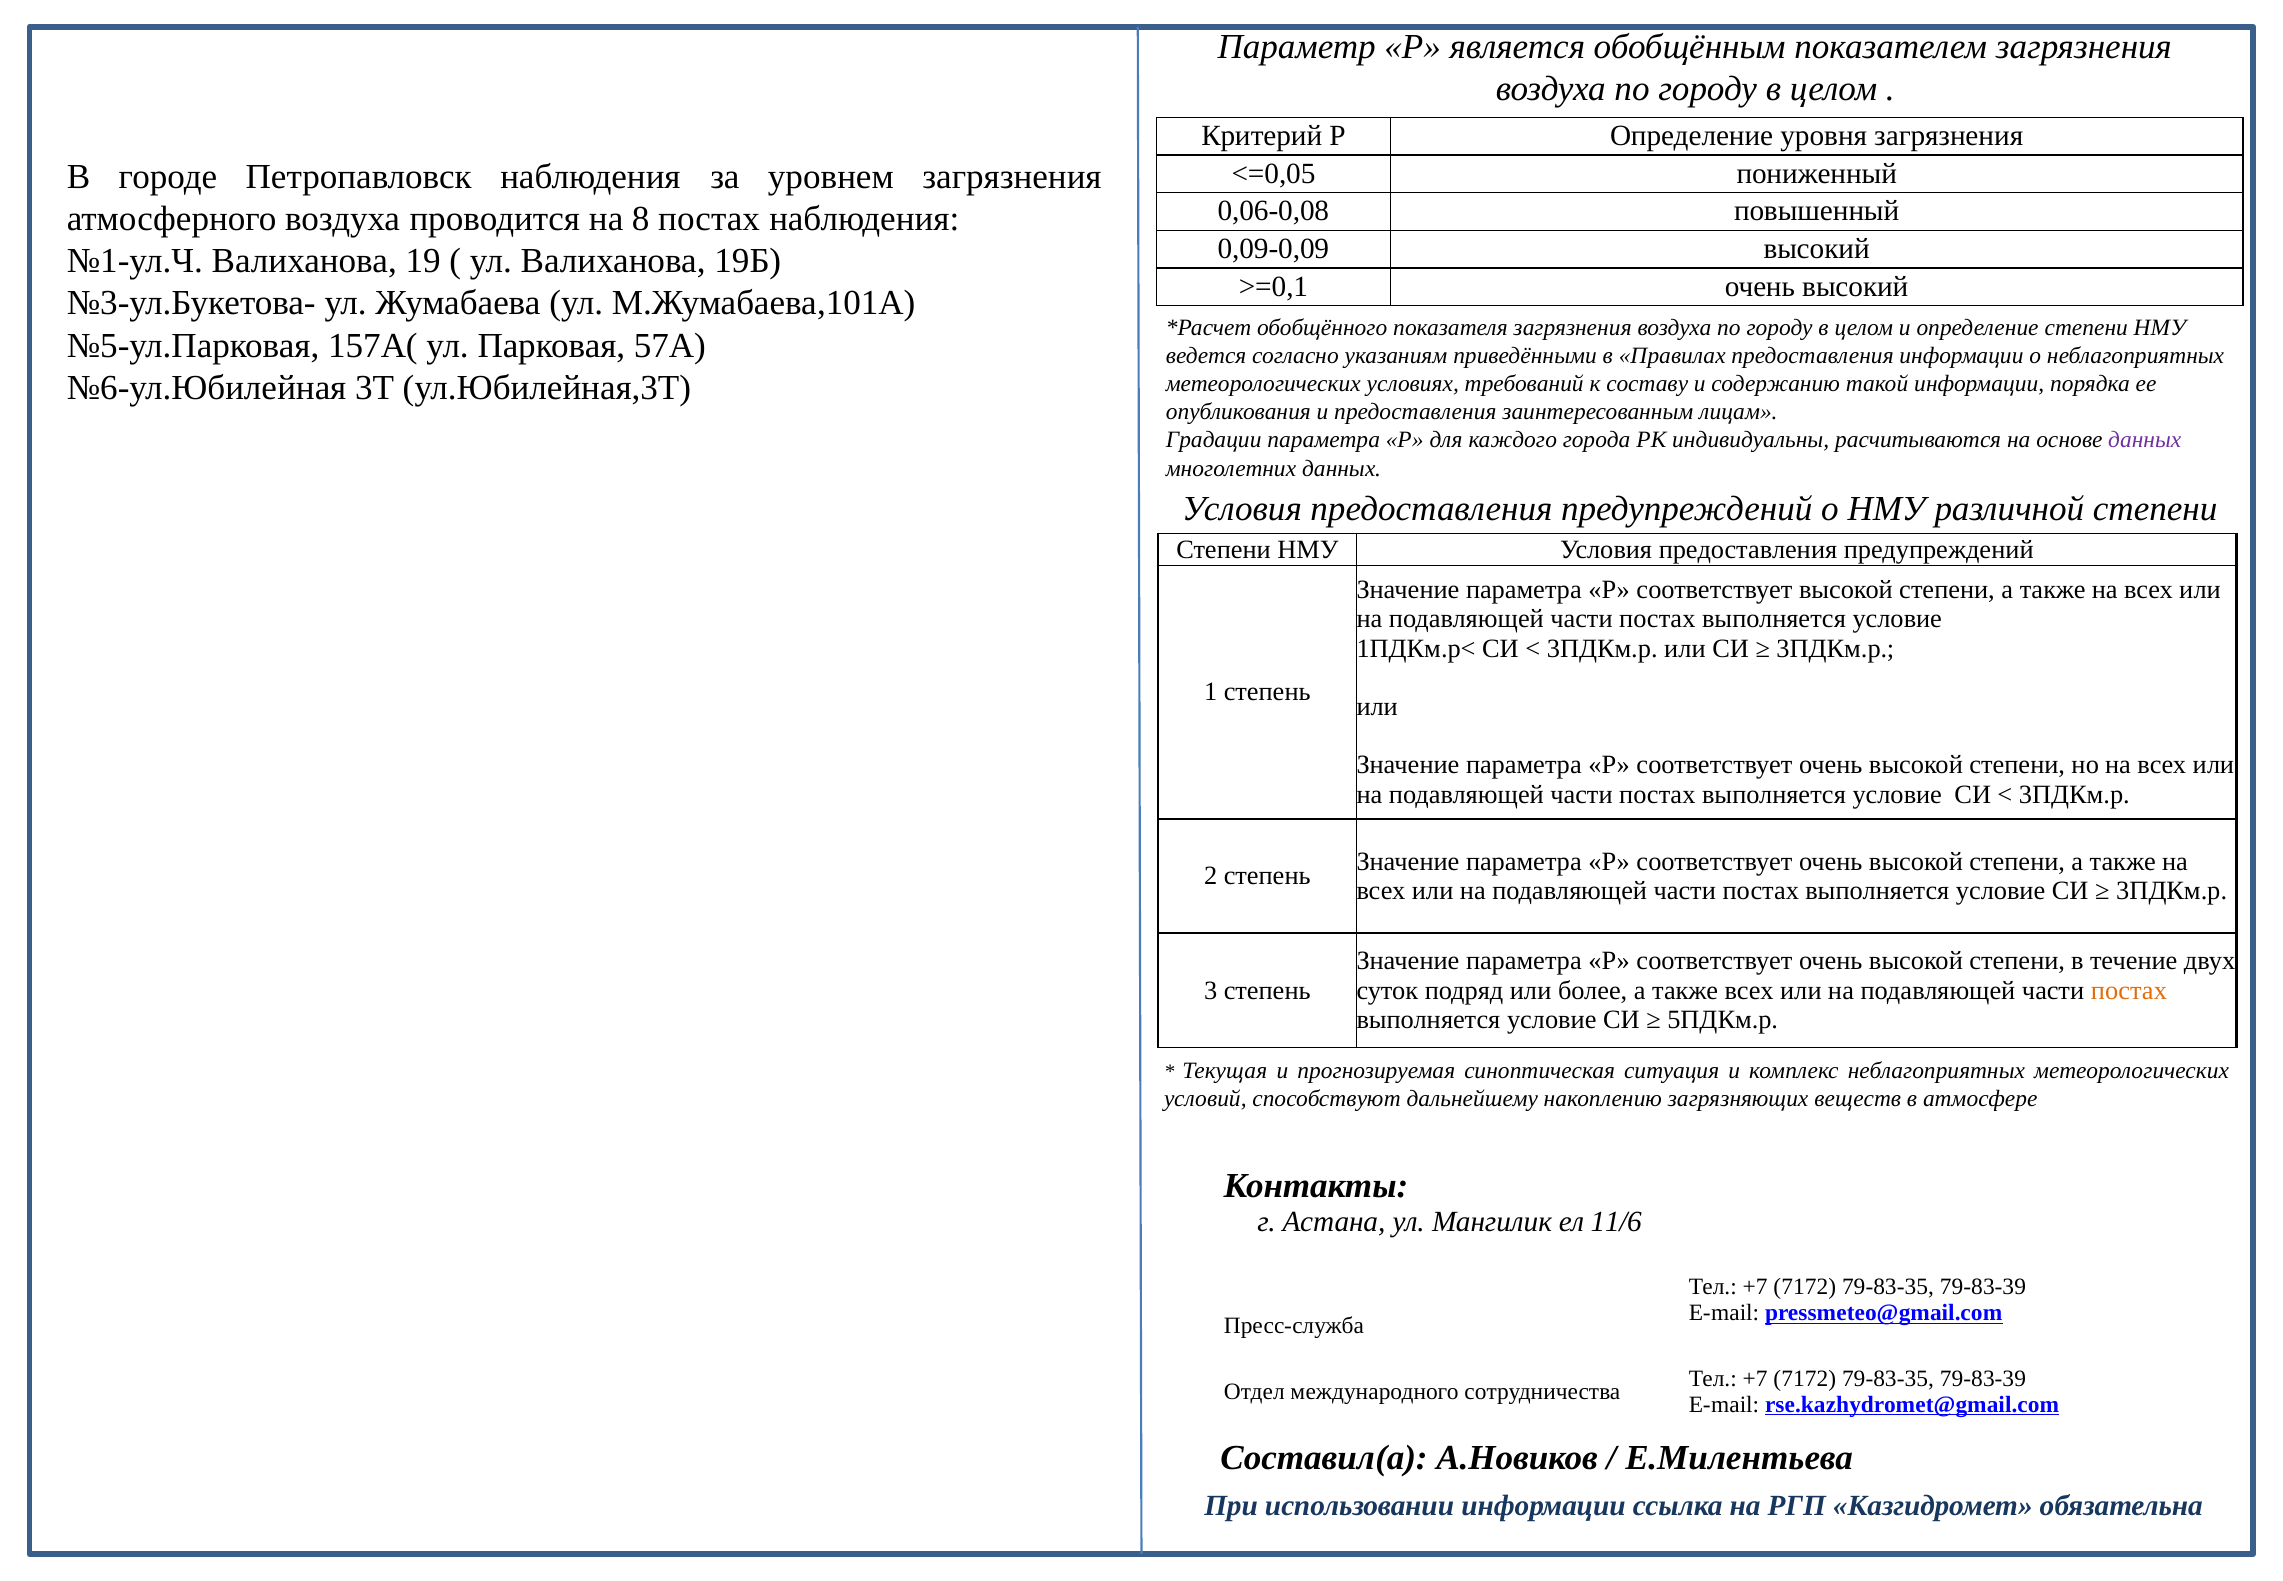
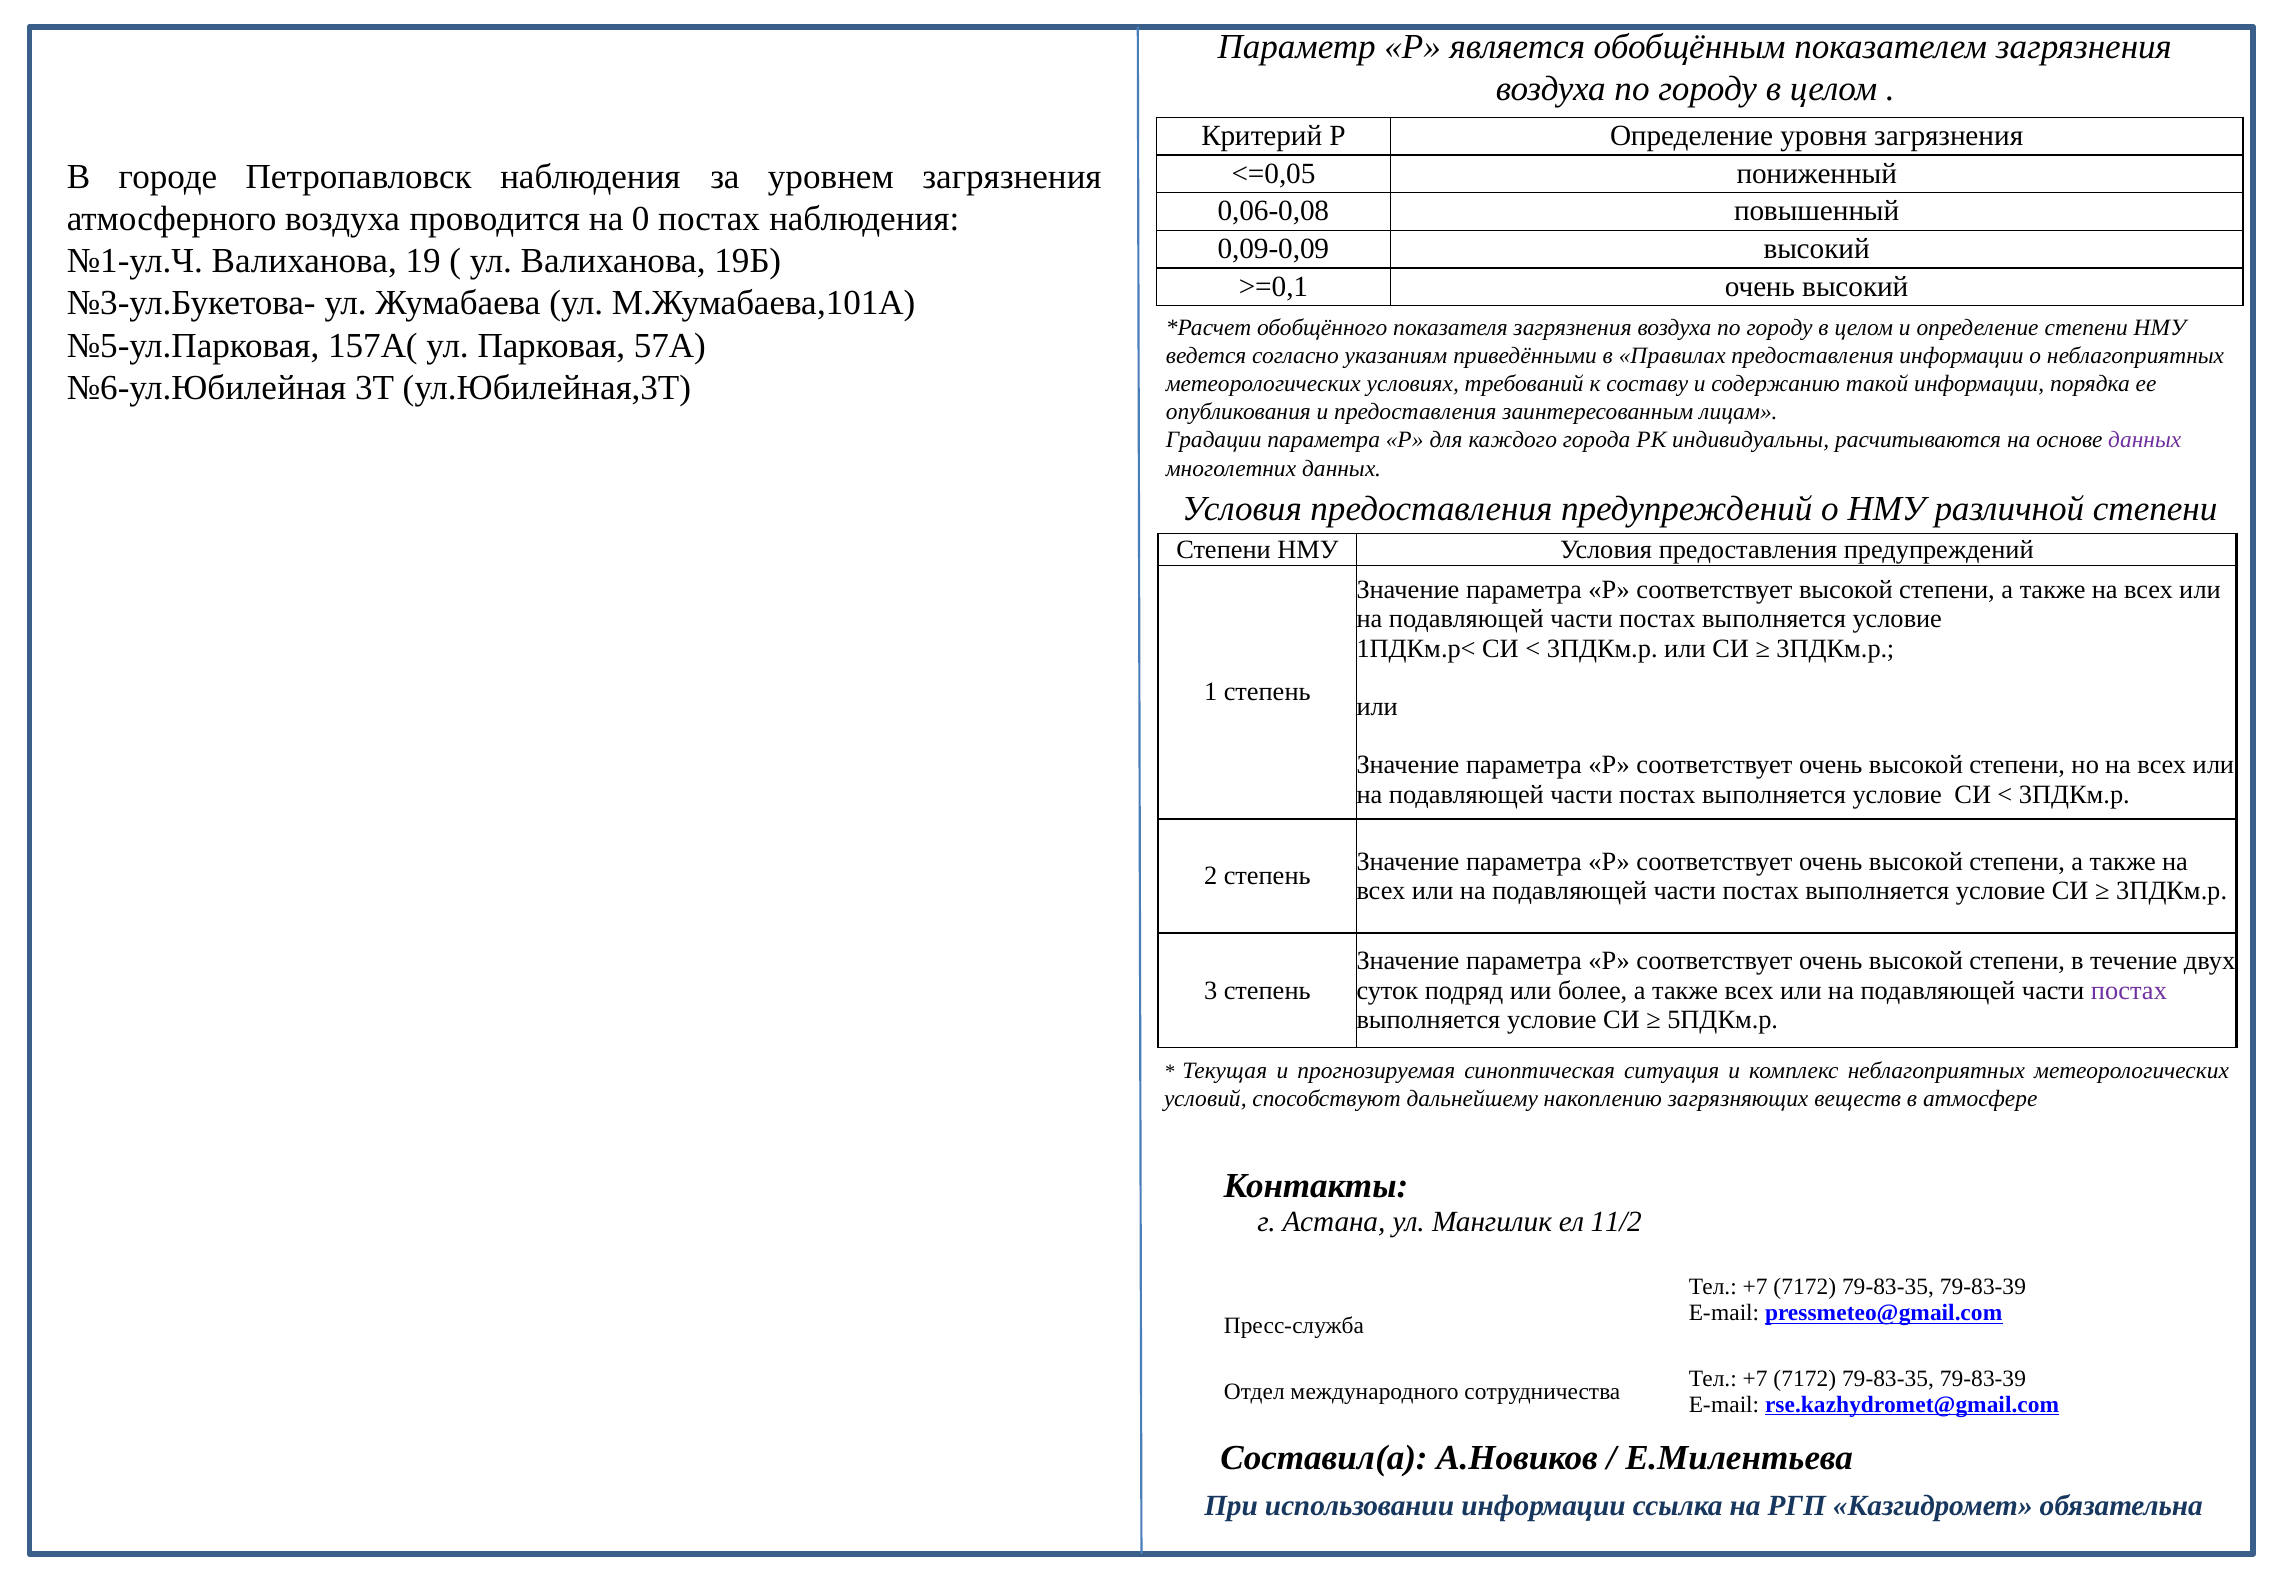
8: 8 -> 0
постах at (2129, 990) colour: orange -> purple
11/6: 11/6 -> 11/2
